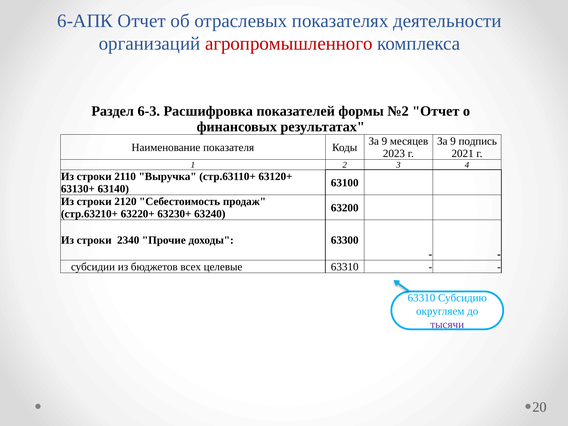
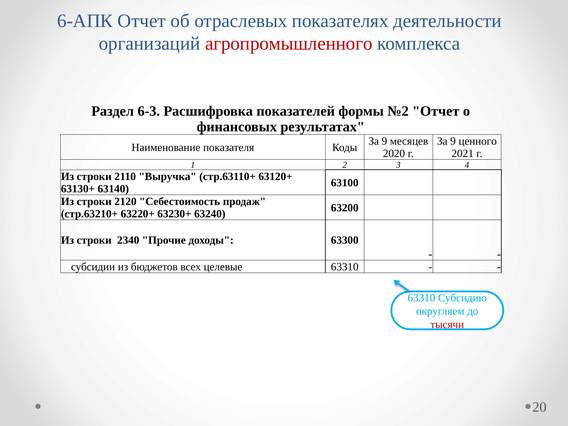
подпись: подпись -> ценного
2023: 2023 -> 2020
тысячи colour: purple -> red
